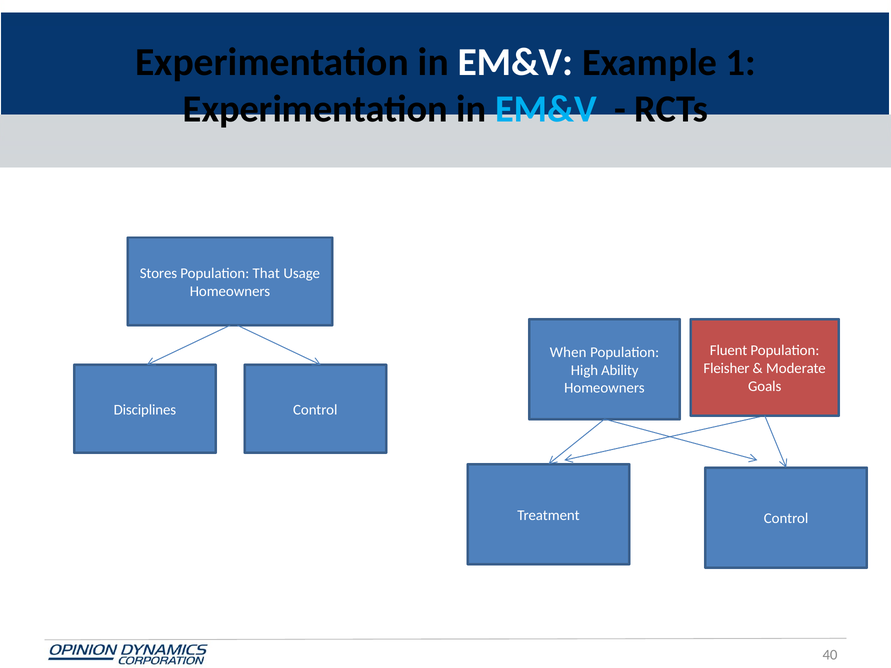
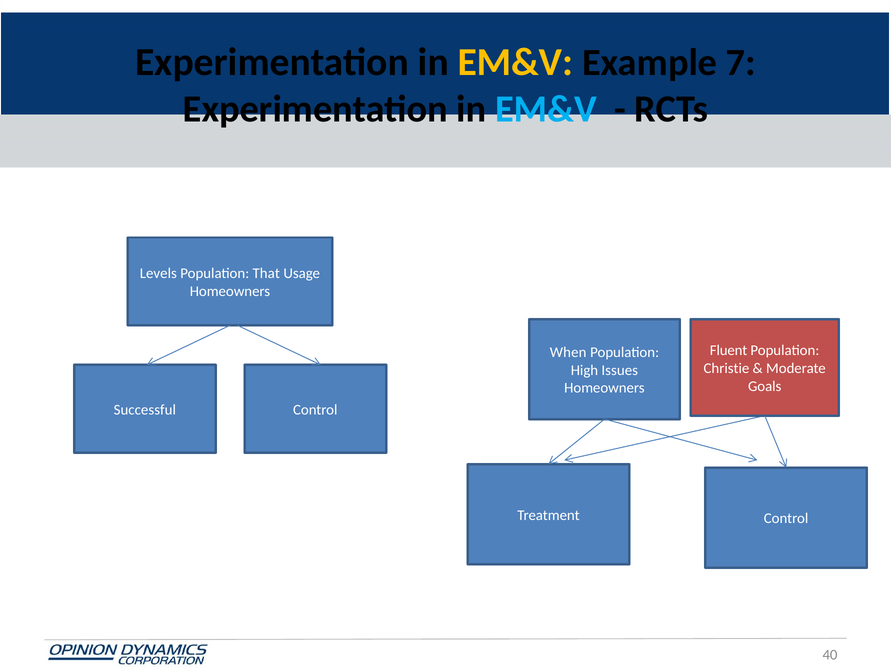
EM&V at (515, 62) colour: white -> yellow
1: 1 -> 7
Stores: Stores -> Levels
Fleisher: Fleisher -> Christie
Ability: Ability -> Issues
Disciplines: Disciplines -> Successful
